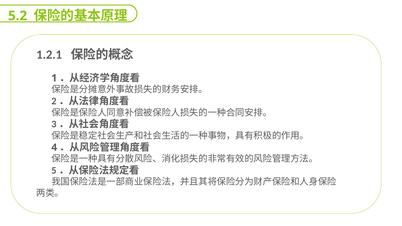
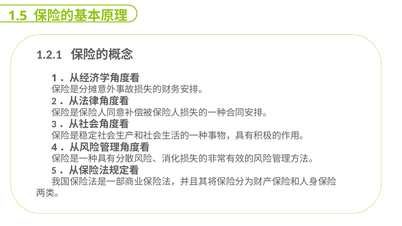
5.2: 5.2 -> 1.5
